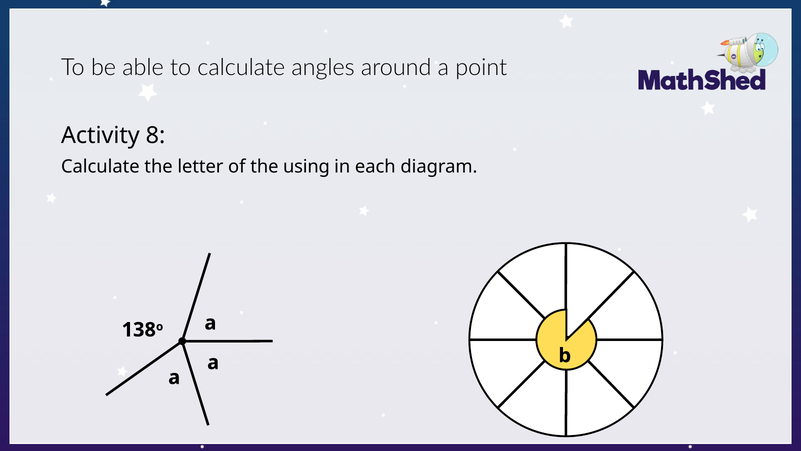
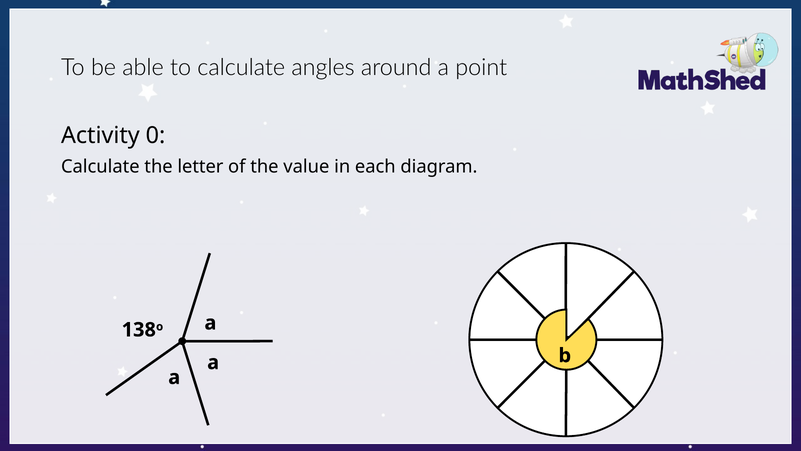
8: 8 -> 0
using: using -> value
